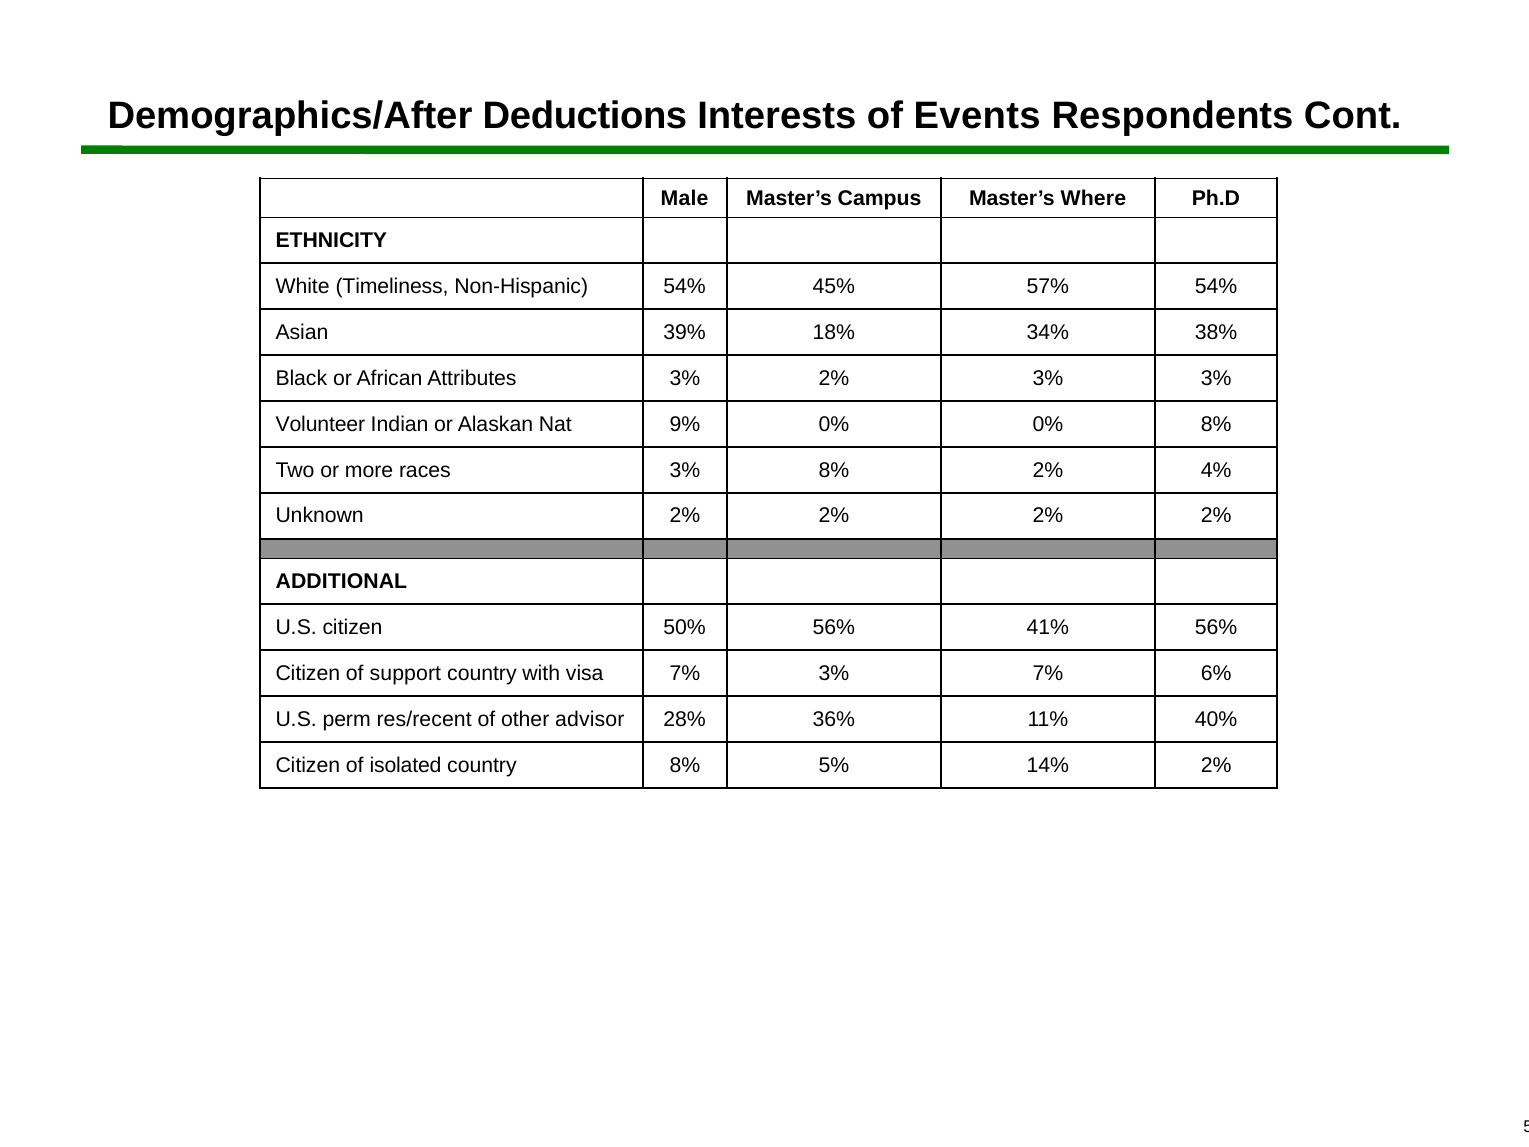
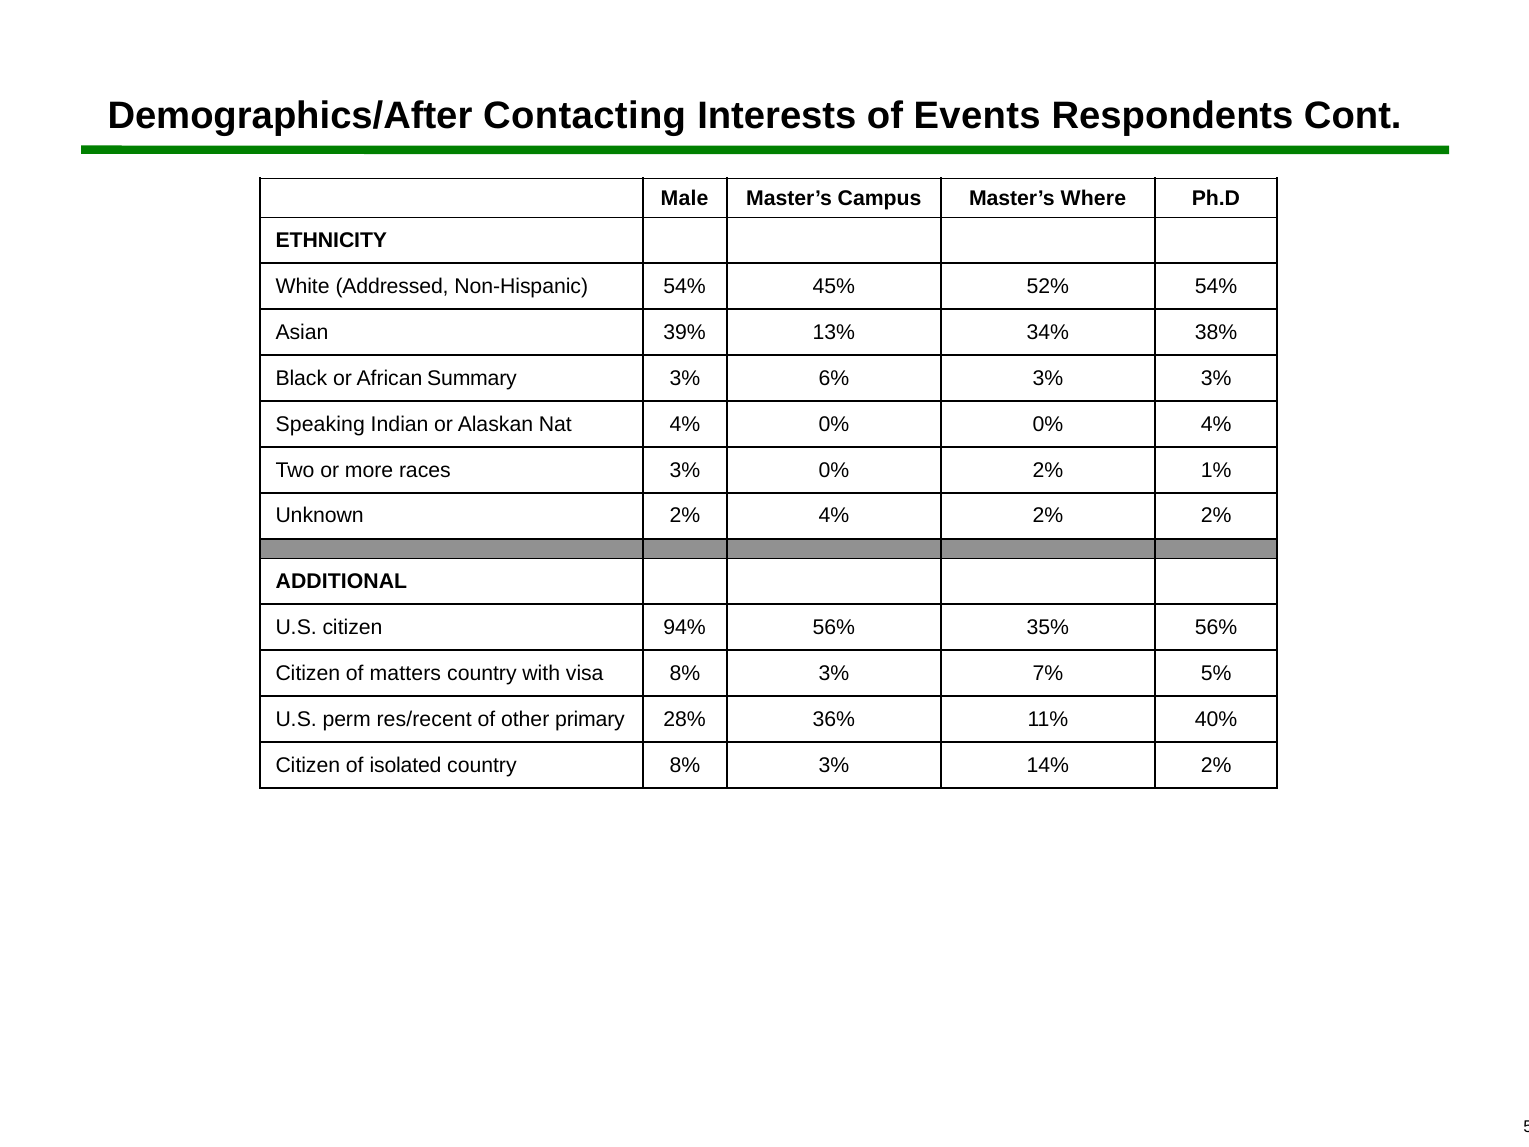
Deductions: Deductions -> Contacting
Timeliness: Timeliness -> Addressed
57%: 57% -> 52%
18%: 18% -> 13%
Attributes: Attributes -> Summary
3% 2%: 2% -> 6%
Volunteer: Volunteer -> Speaking
Nat 9%: 9% -> 4%
0% 8%: 8% -> 4%
3% 8%: 8% -> 0%
4%: 4% -> 1%
Unknown 2% 2%: 2% -> 4%
50%: 50% -> 94%
41%: 41% -> 35%
support: support -> matters
visa 7%: 7% -> 8%
6%: 6% -> 5%
advisor: advisor -> primary
country 8% 5%: 5% -> 3%
